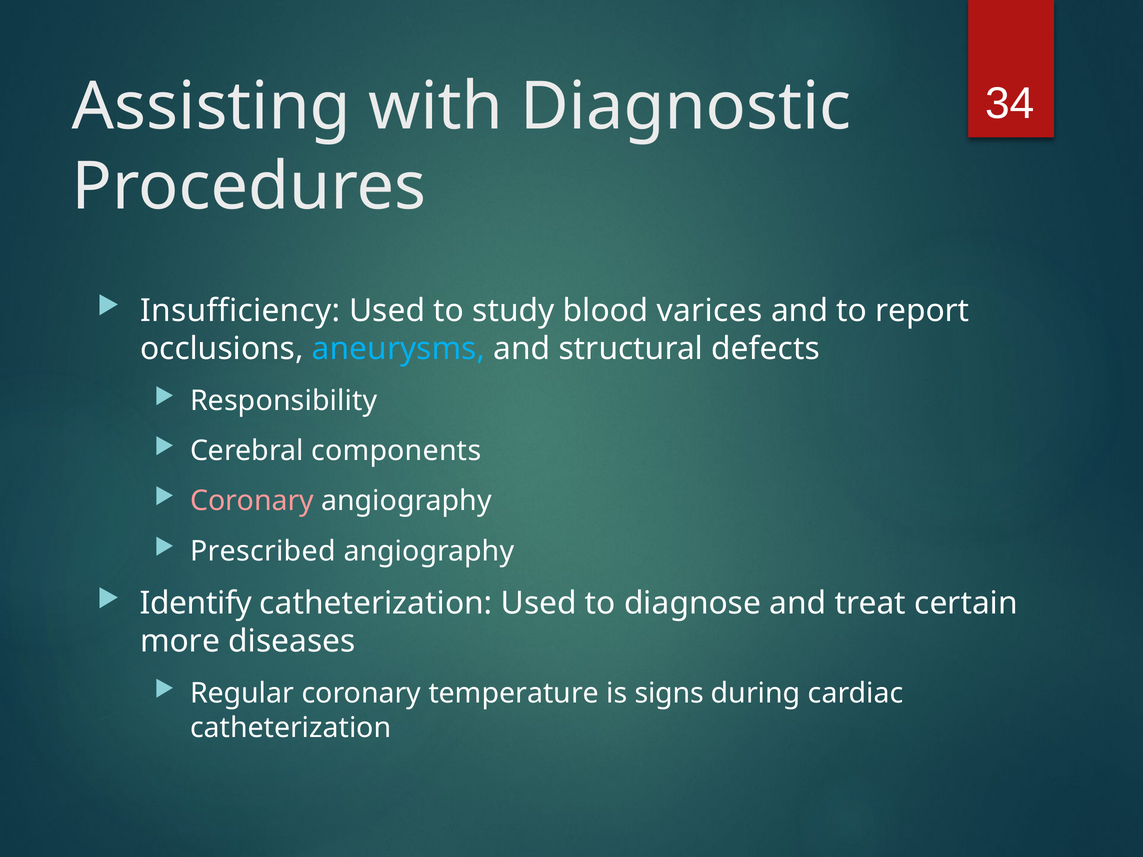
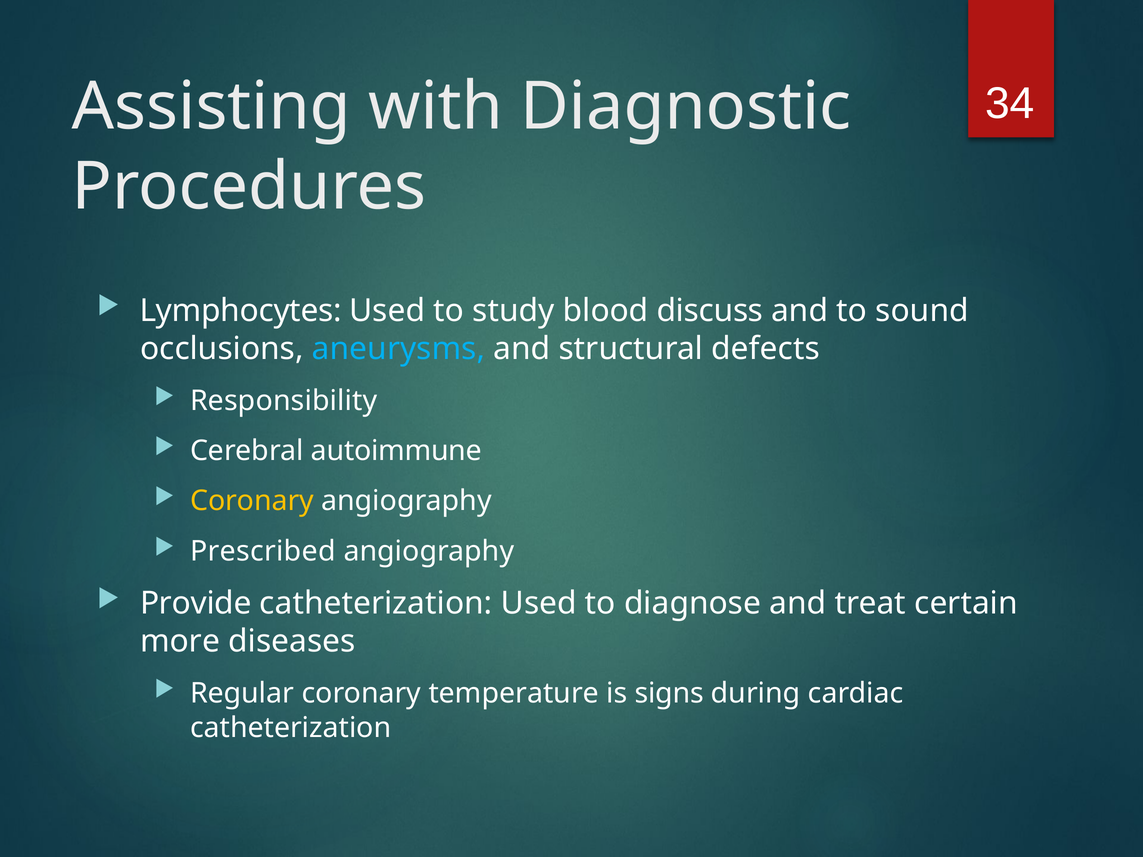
Insufficiency: Insufficiency -> Lymphocytes
varices: varices -> discuss
report: report -> sound
components: components -> autoimmune
Coronary at (252, 501) colour: pink -> yellow
Identify: Identify -> Provide
